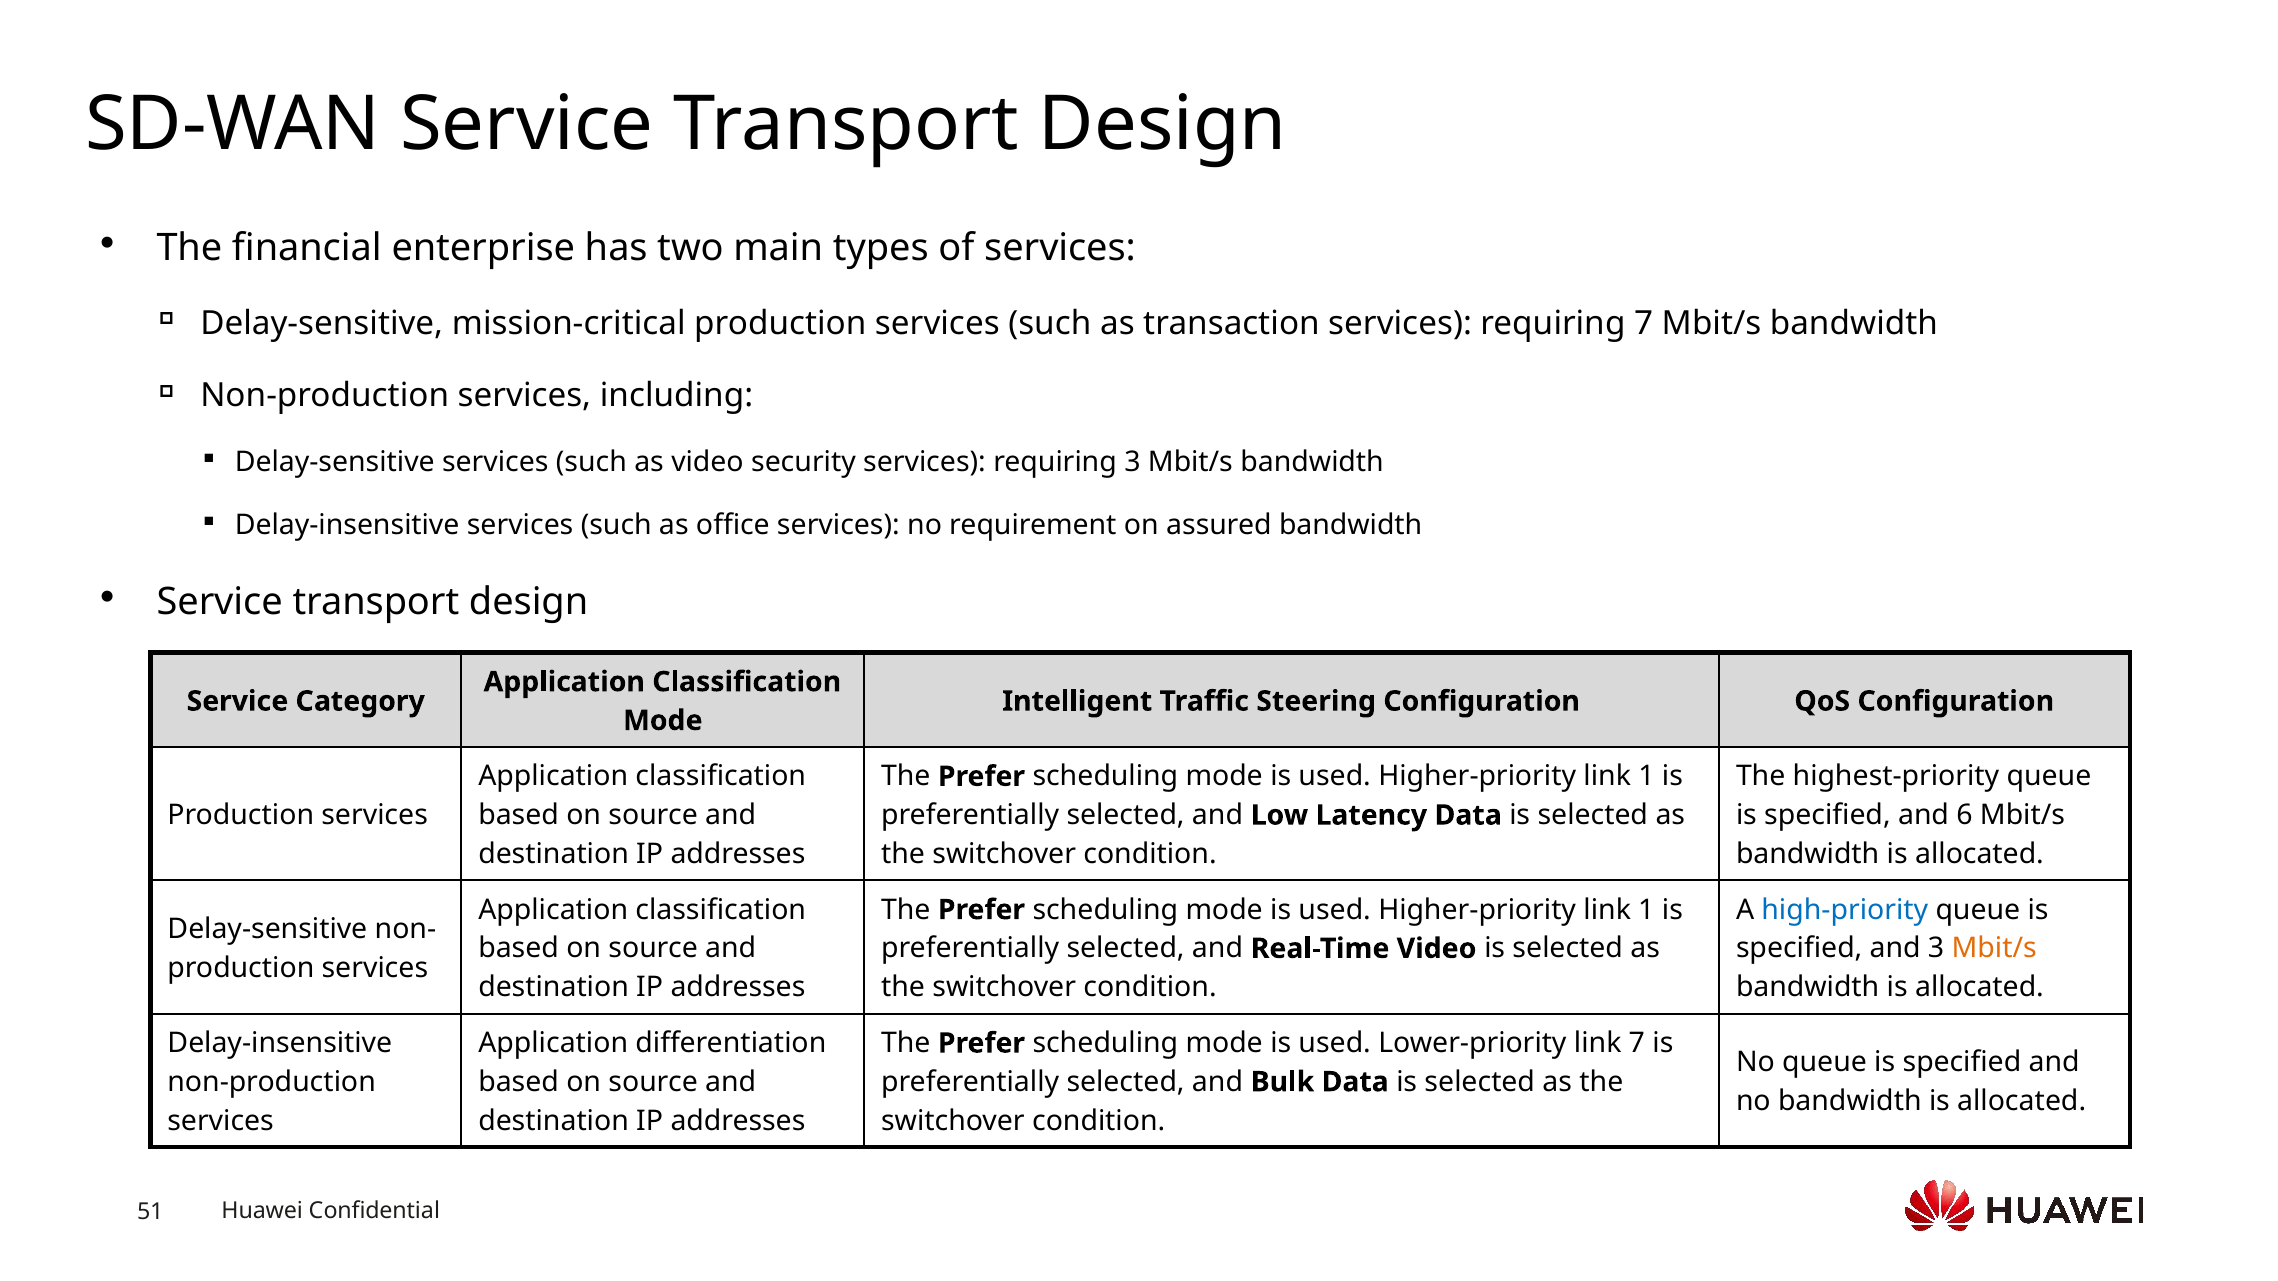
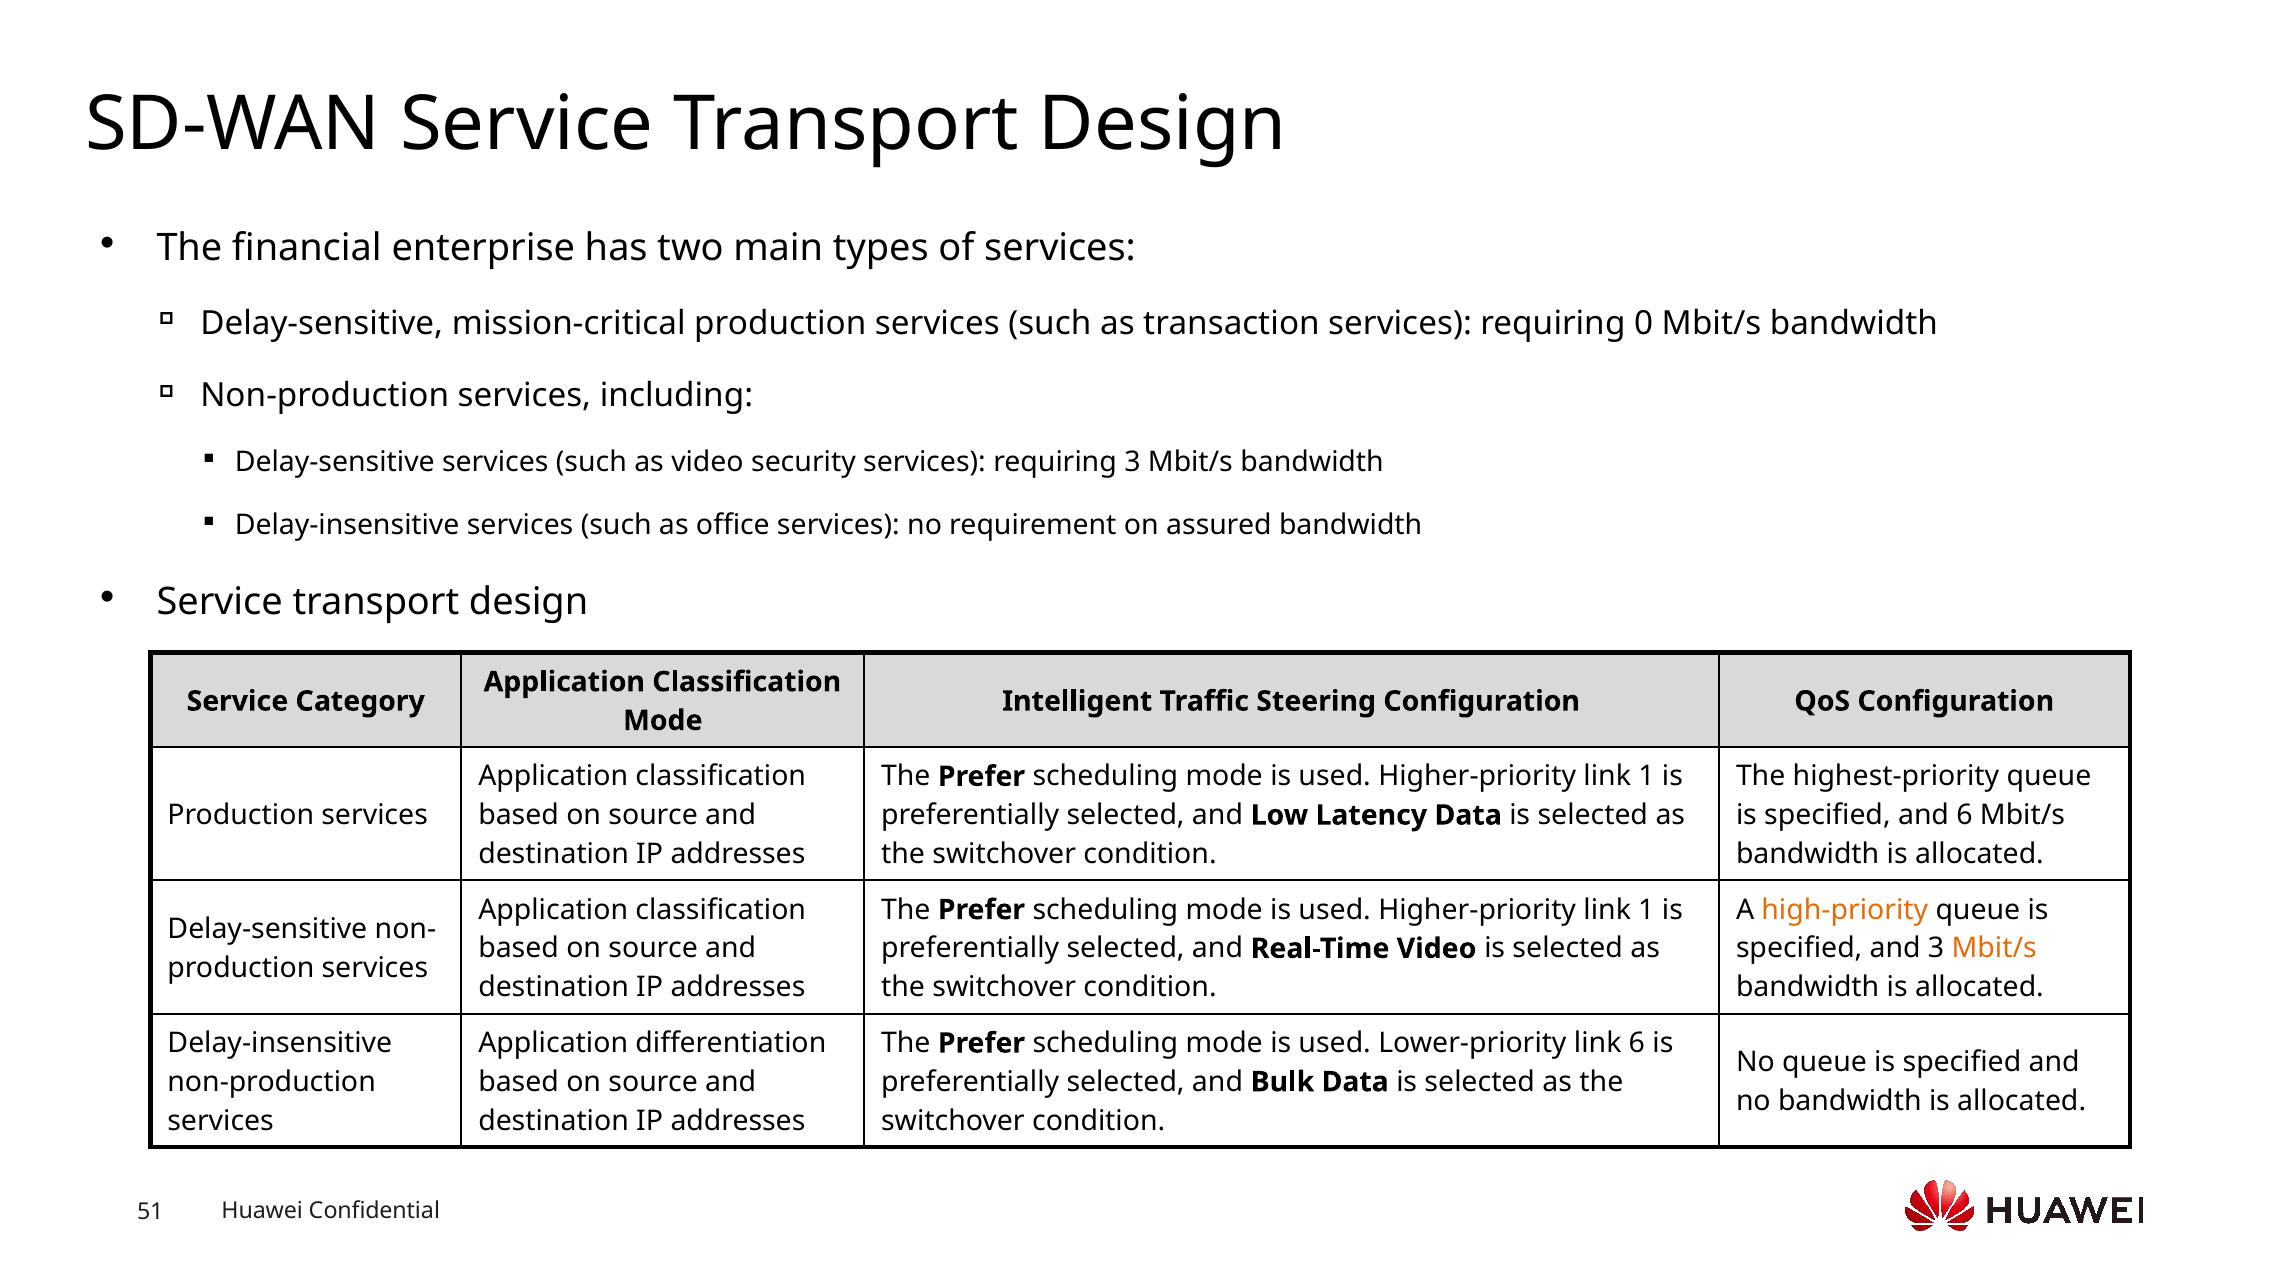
requiring 7: 7 -> 0
high-priority colour: blue -> orange
link 7: 7 -> 6
